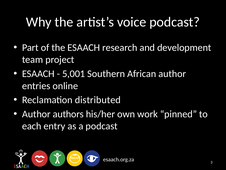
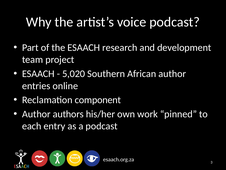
5,001: 5,001 -> 5,020
distributed: distributed -> component
